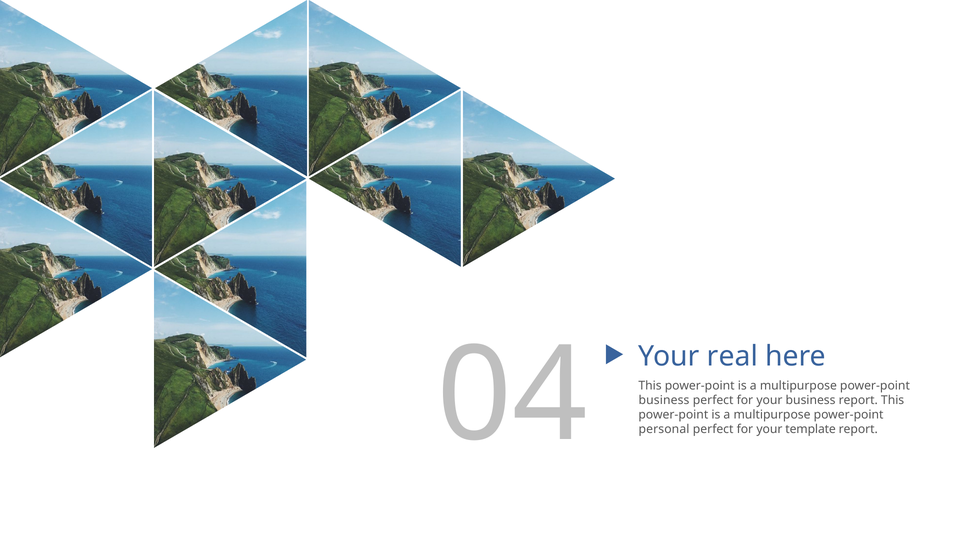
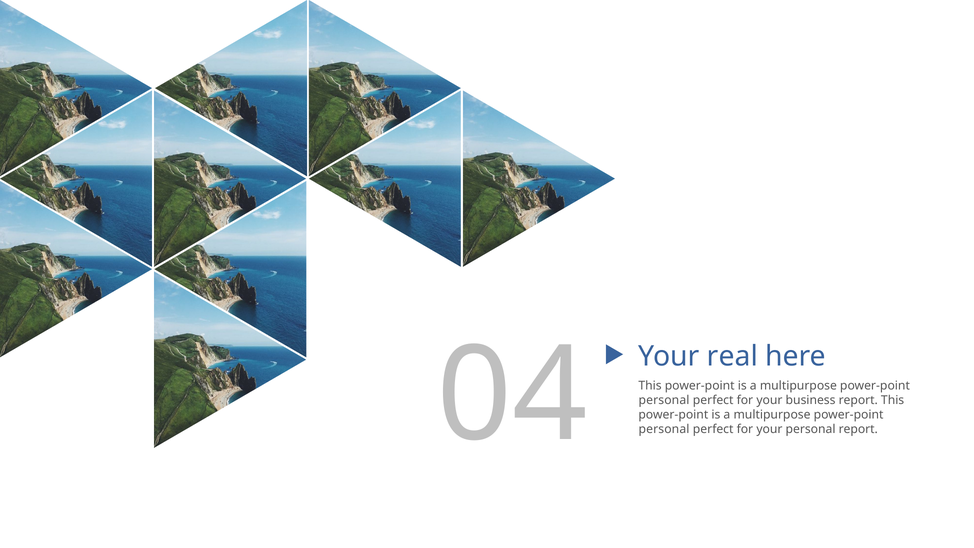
business at (664, 400): business -> personal
your template: template -> personal
